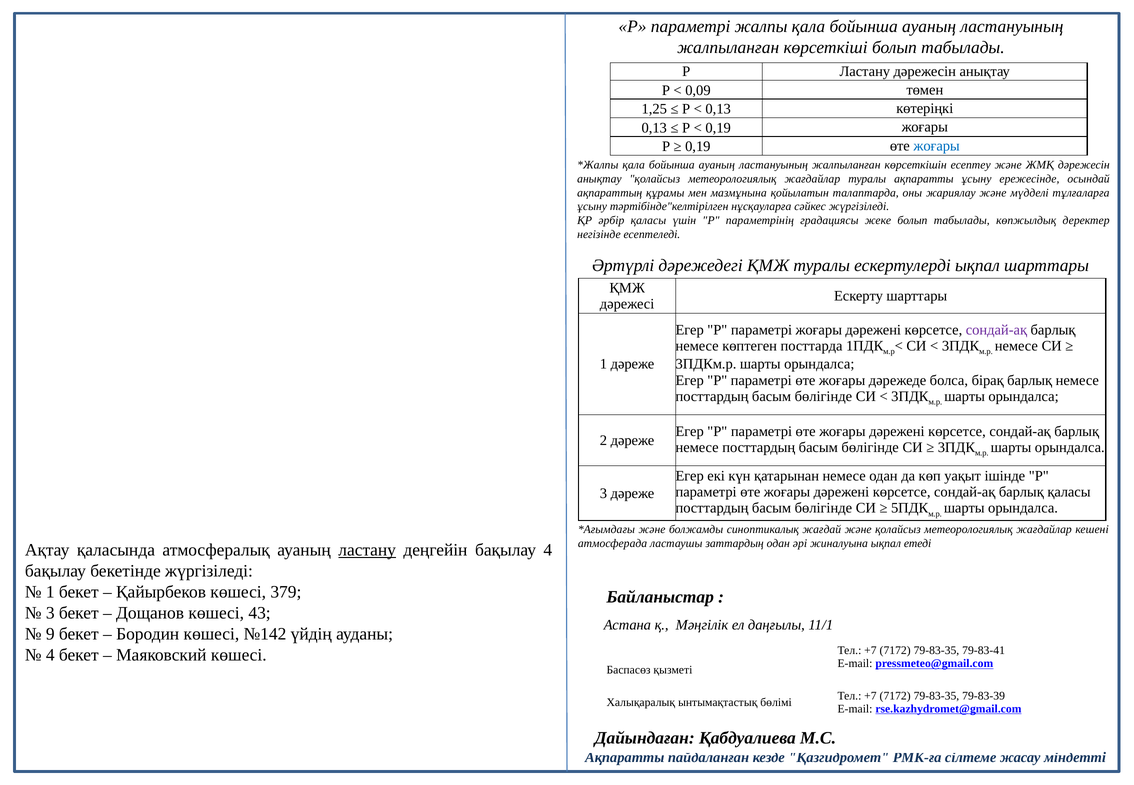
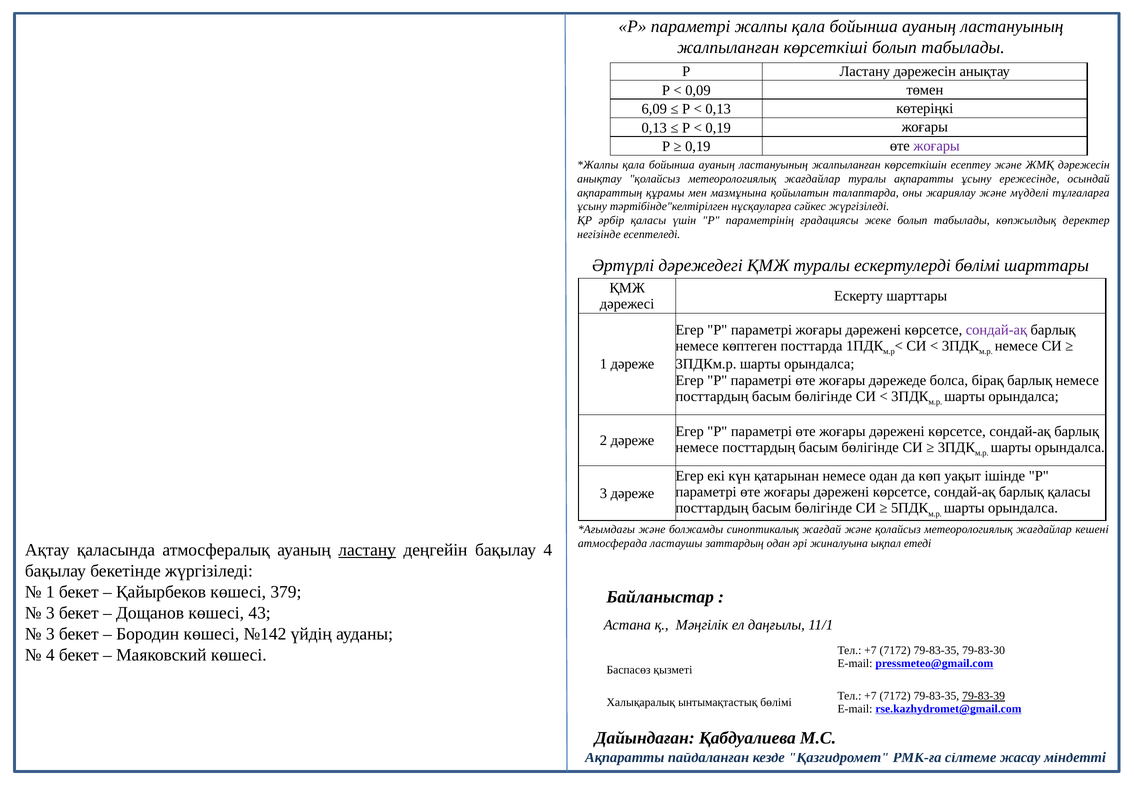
1,25: 1,25 -> 6,09
жоғары at (937, 146) colour: blue -> purple
ескертулерді ықпал: ықпал -> бөлімі
9 at (50, 634): 9 -> 3
79-83-41: 79-83-41 -> 79-83-30
79-83-39 underline: none -> present
